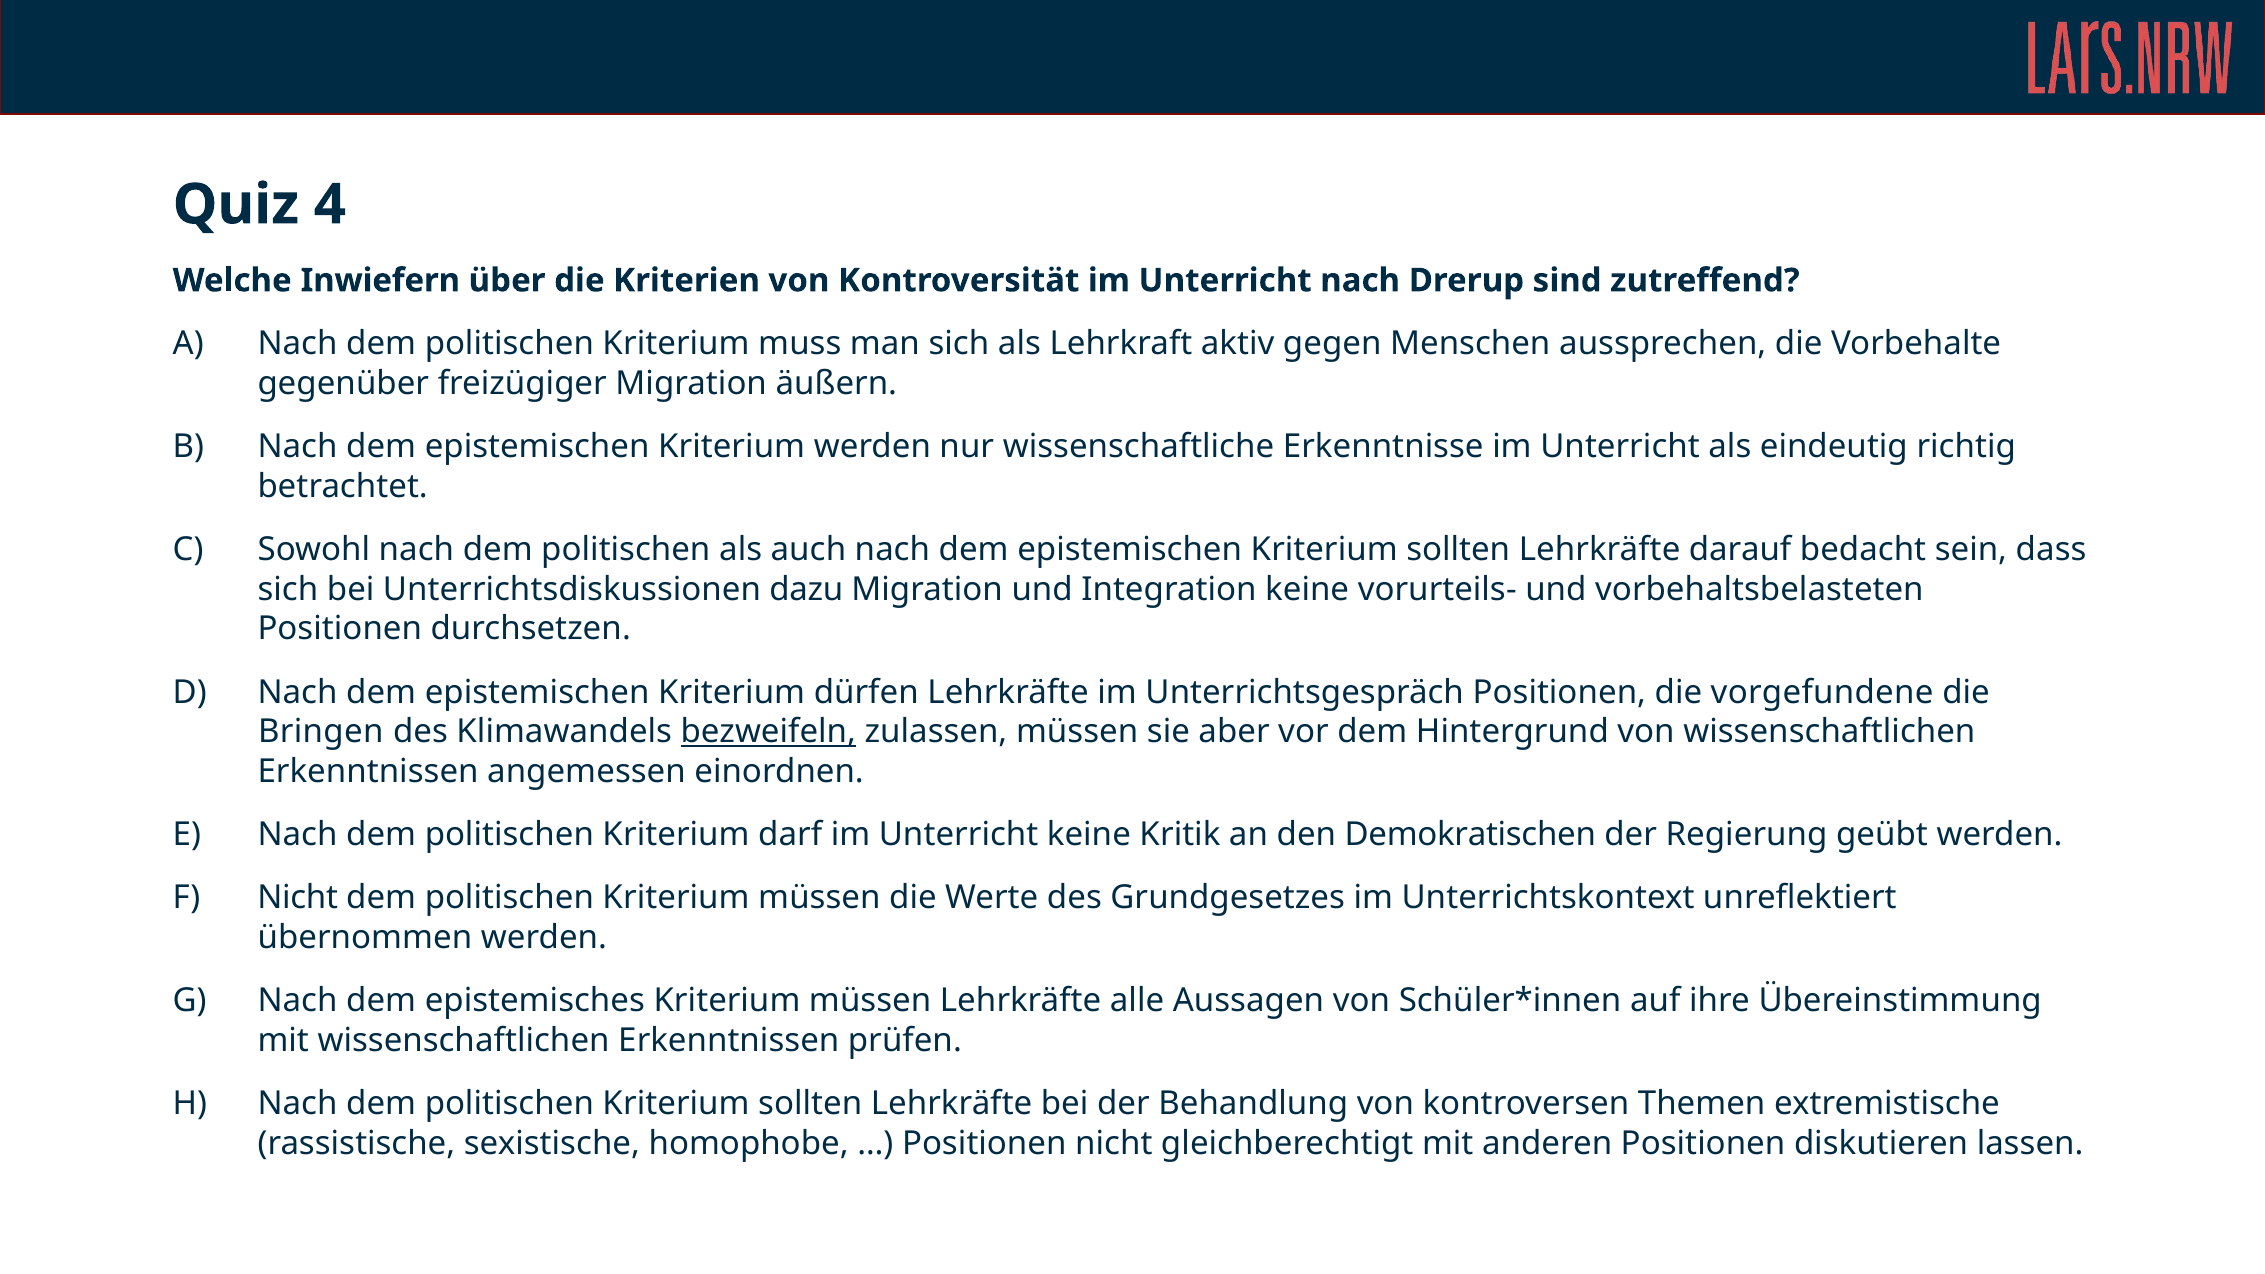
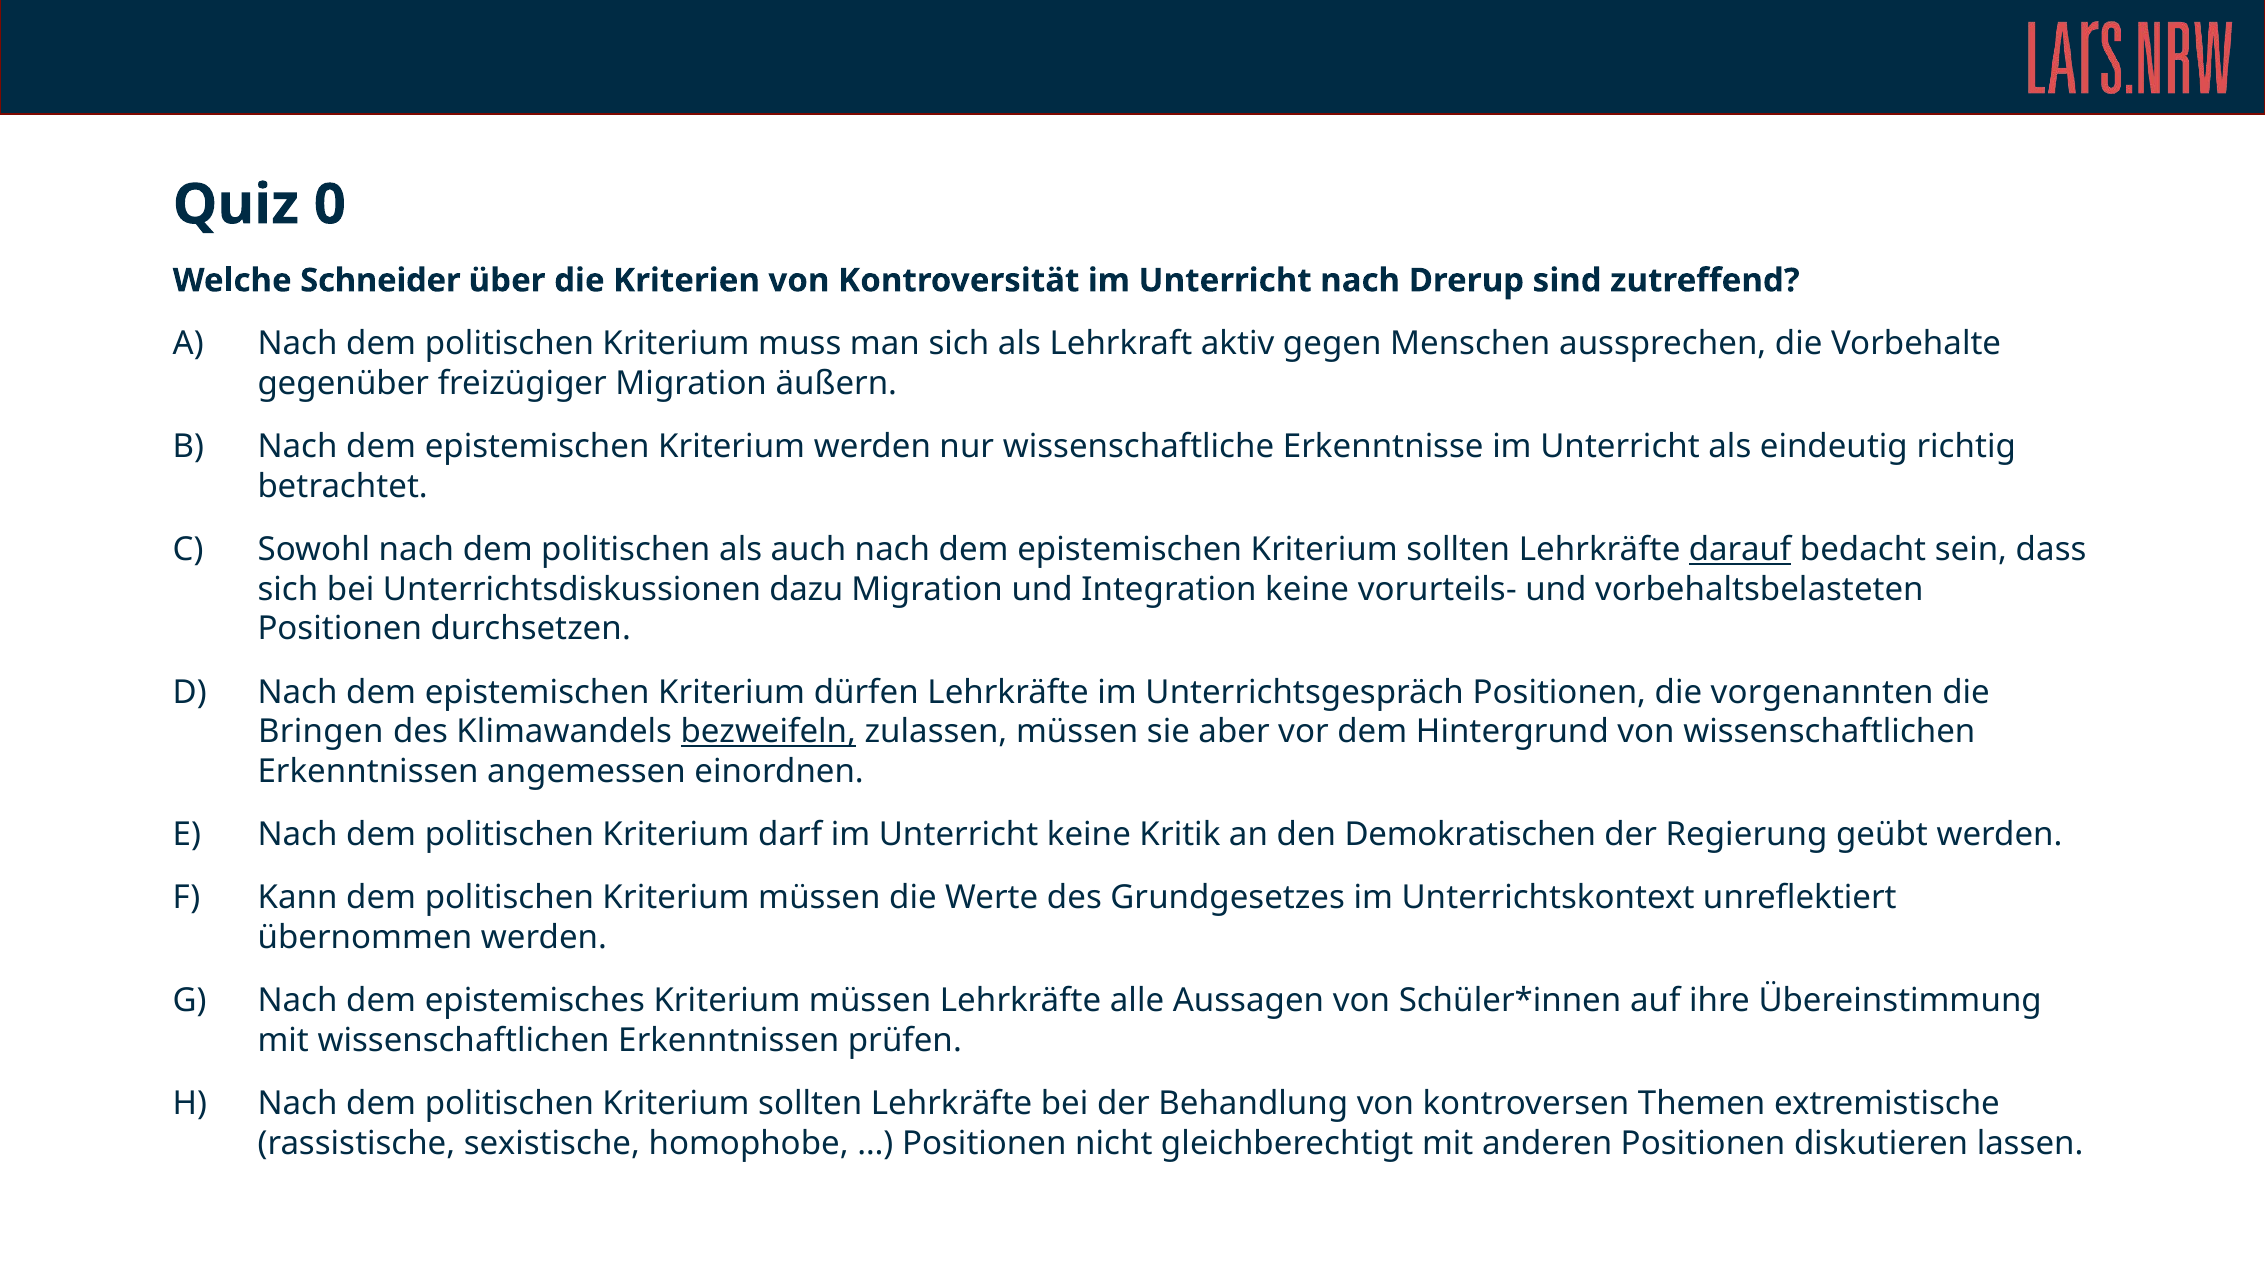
4: 4 -> 0
Inwiefern: Inwiefern -> Schneider
darauf underline: none -> present
vorgefundene: vorgefundene -> vorgenannten
Nicht at (298, 898): Nicht -> Kann
